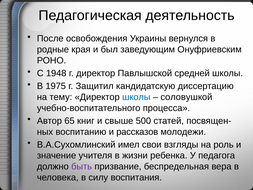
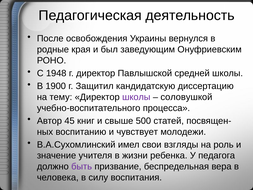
1975: 1975 -> 1900
школы at (136, 97) colour: blue -> purple
65: 65 -> 45
рассказов: рассказов -> чувствует
